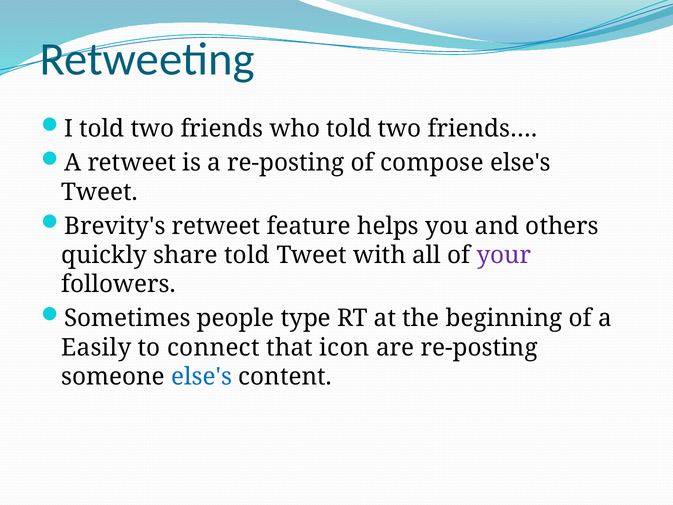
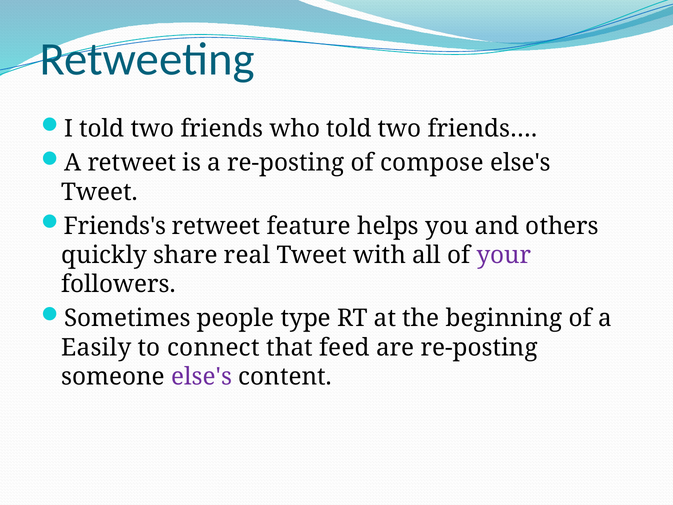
Brevity's: Brevity's -> Friends's
share told: told -> real
icon: icon -> feed
else's at (202, 377) colour: blue -> purple
